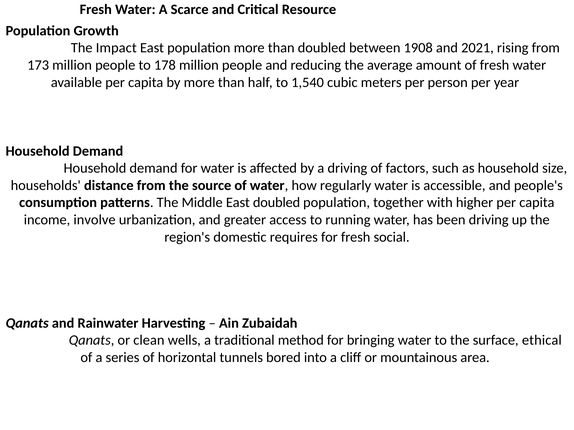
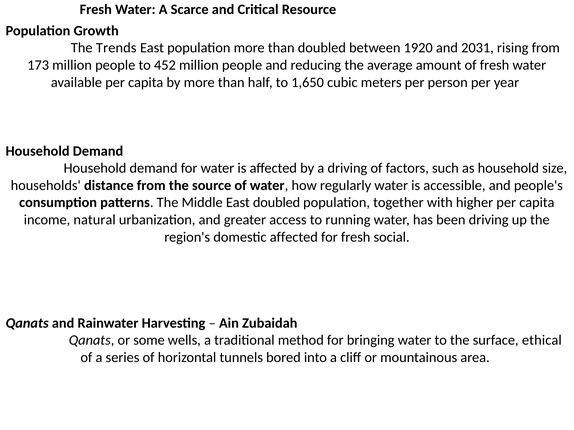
Impact: Impact -> Trends
1908: 1908 -> 1920
2021: 2021 -> 2031
178: 178 -> 452
1,540: 1,540 -> 1,650
involve: involve -> natural
domestic requires: requires -> affected
clean: clean -> some
